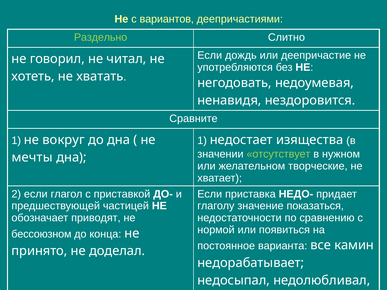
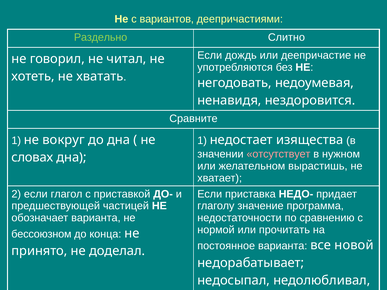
отсутствует colour: light green -> pink
мечты: мечты -> словах
творческие: творческие -> вырастишь
показаться: показаться -> программа
обозначает приводят: приводят -> варианта
появиться: появиться -> прочитать
камин: камин -> новой
